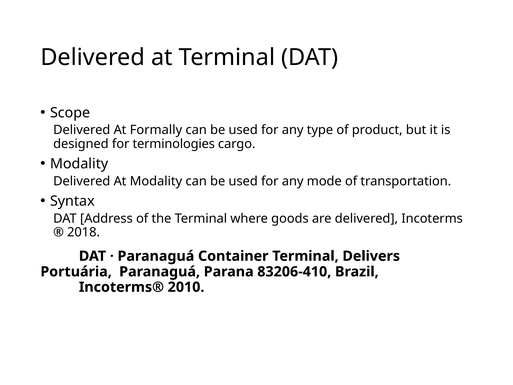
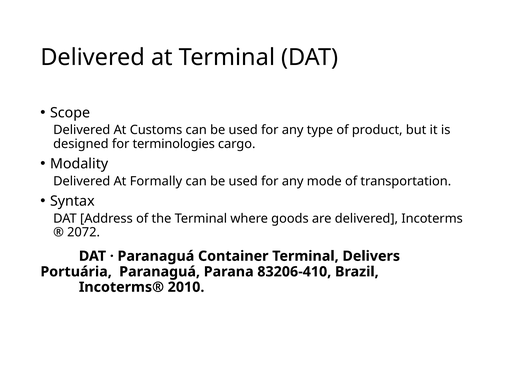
Formally: Formally -> Customs
At Modality: Modality -> Formally
2018: 2018 -> 2072
